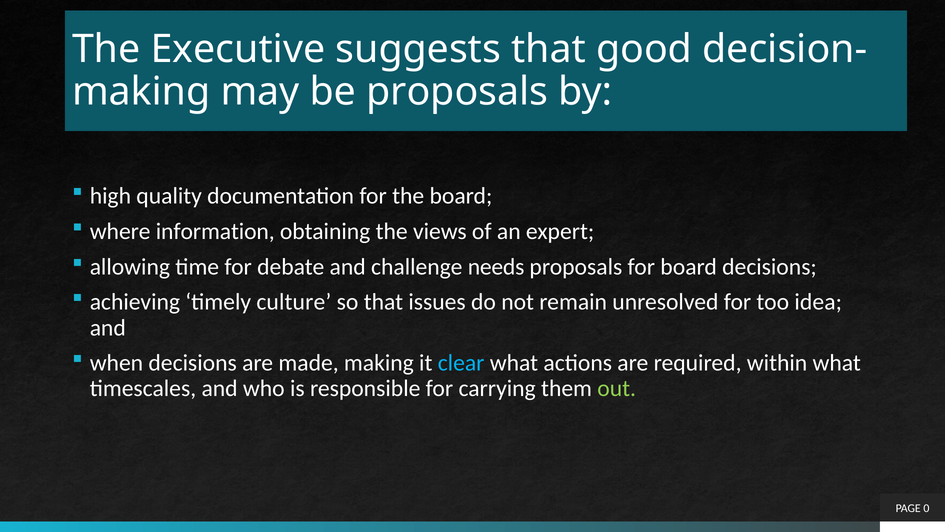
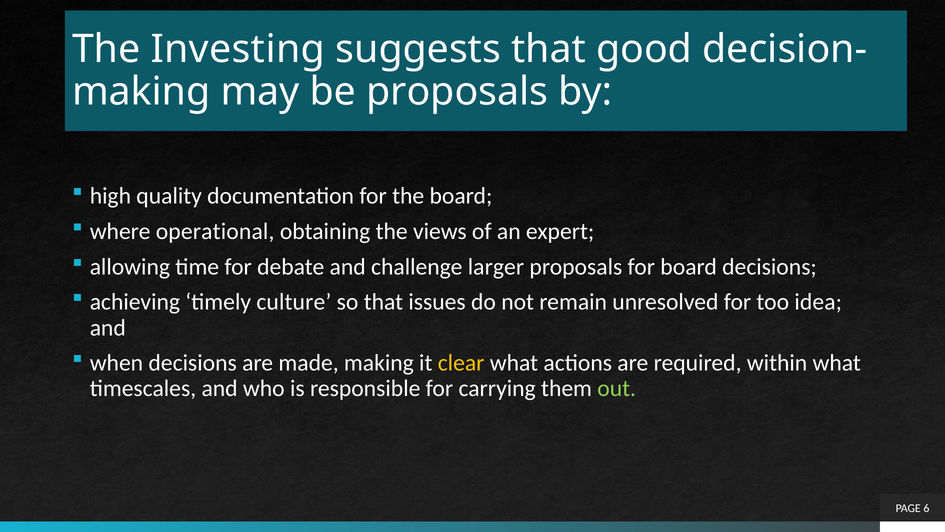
Executive: Executive -> Investing
information: information -> operational
needs: needs -> larger
clear colour: light blue -> yellow
0: 0 -> 6
